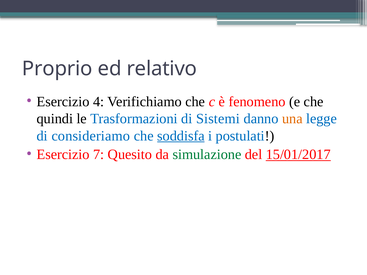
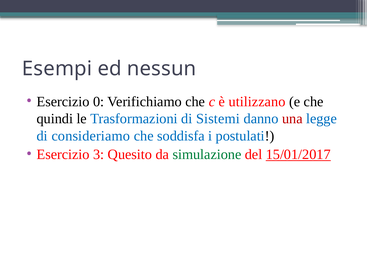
Proprio: Proprio -> Esempi
relativo: relativo -> nessun
4: 4 -> 0
fenomeno: fenomeno -> utilizzano
una colour: orange -> red
soddisfa underline: present -> none
7: 7 -> 3
